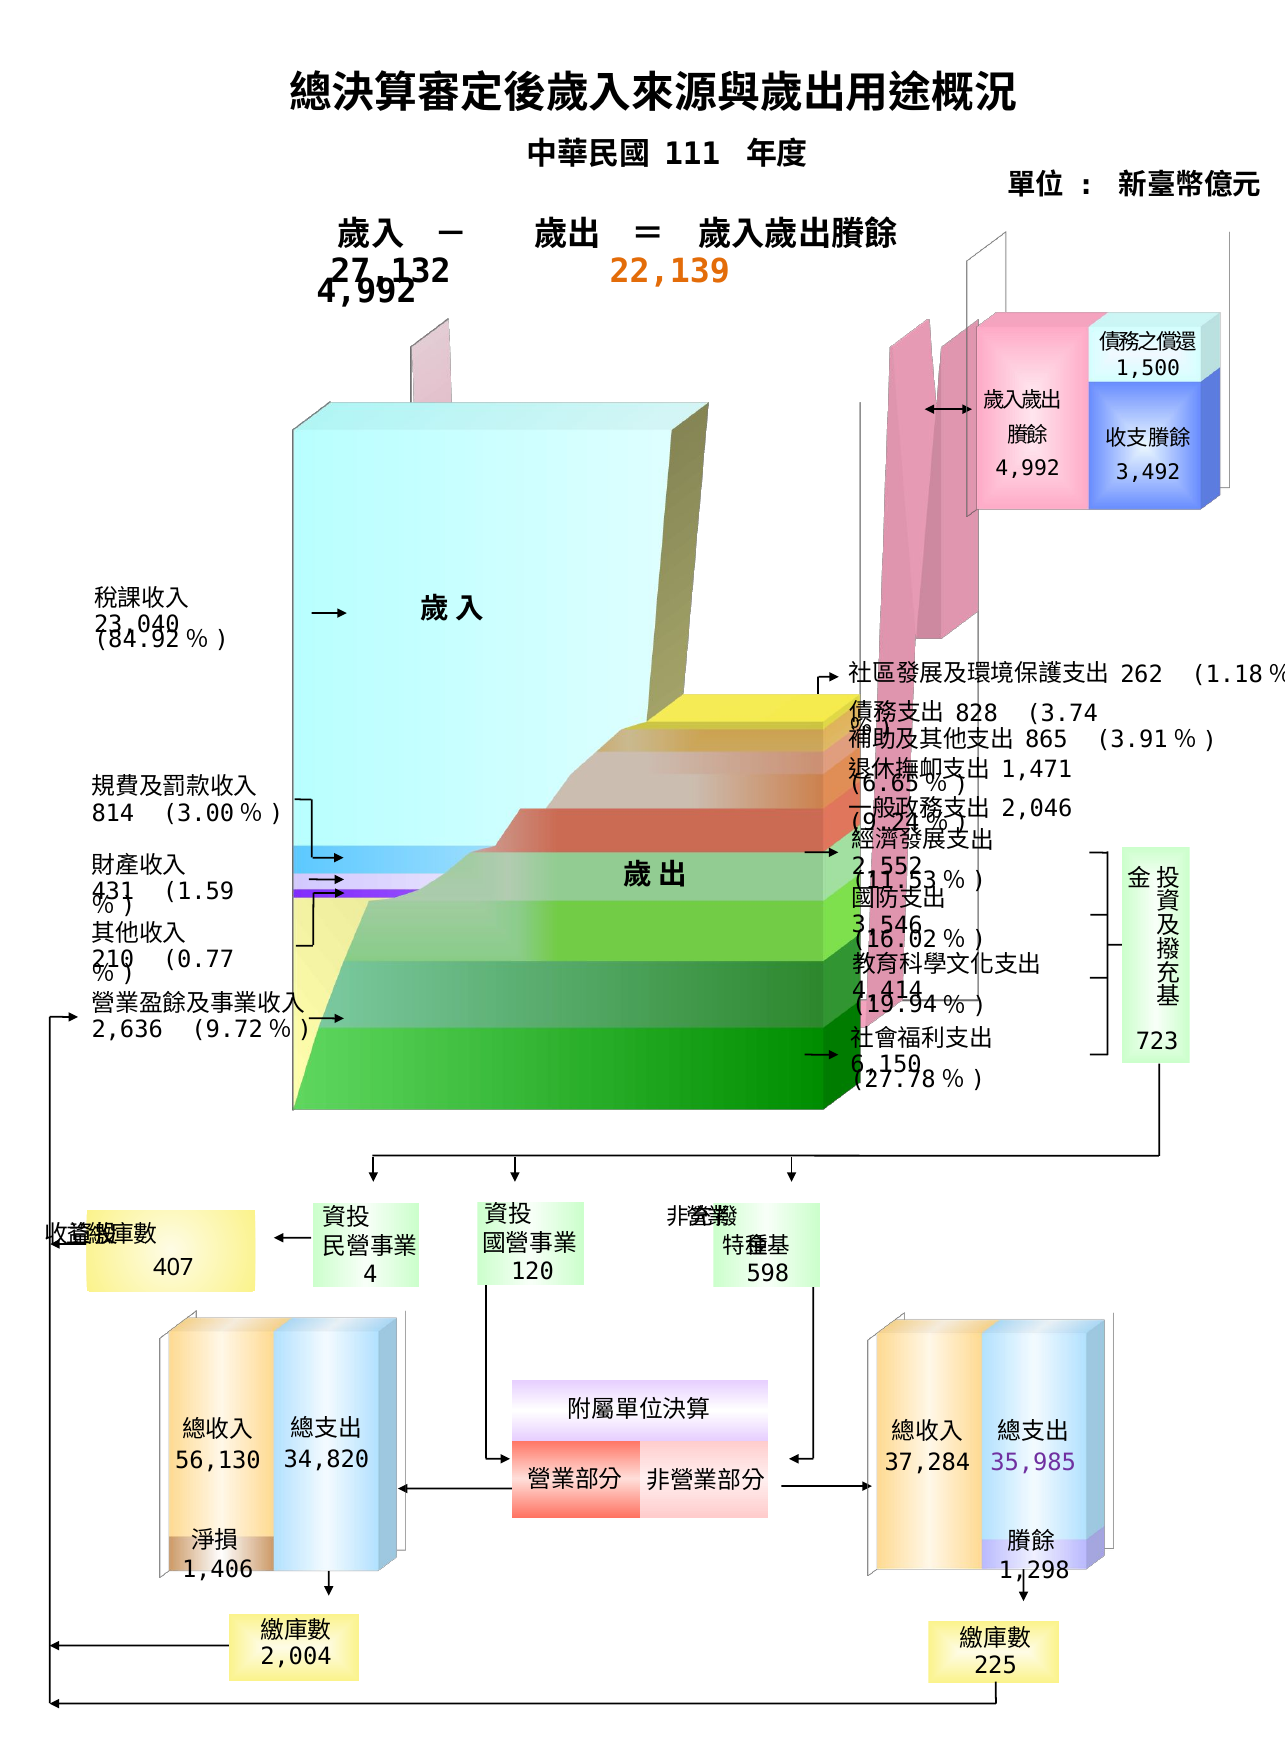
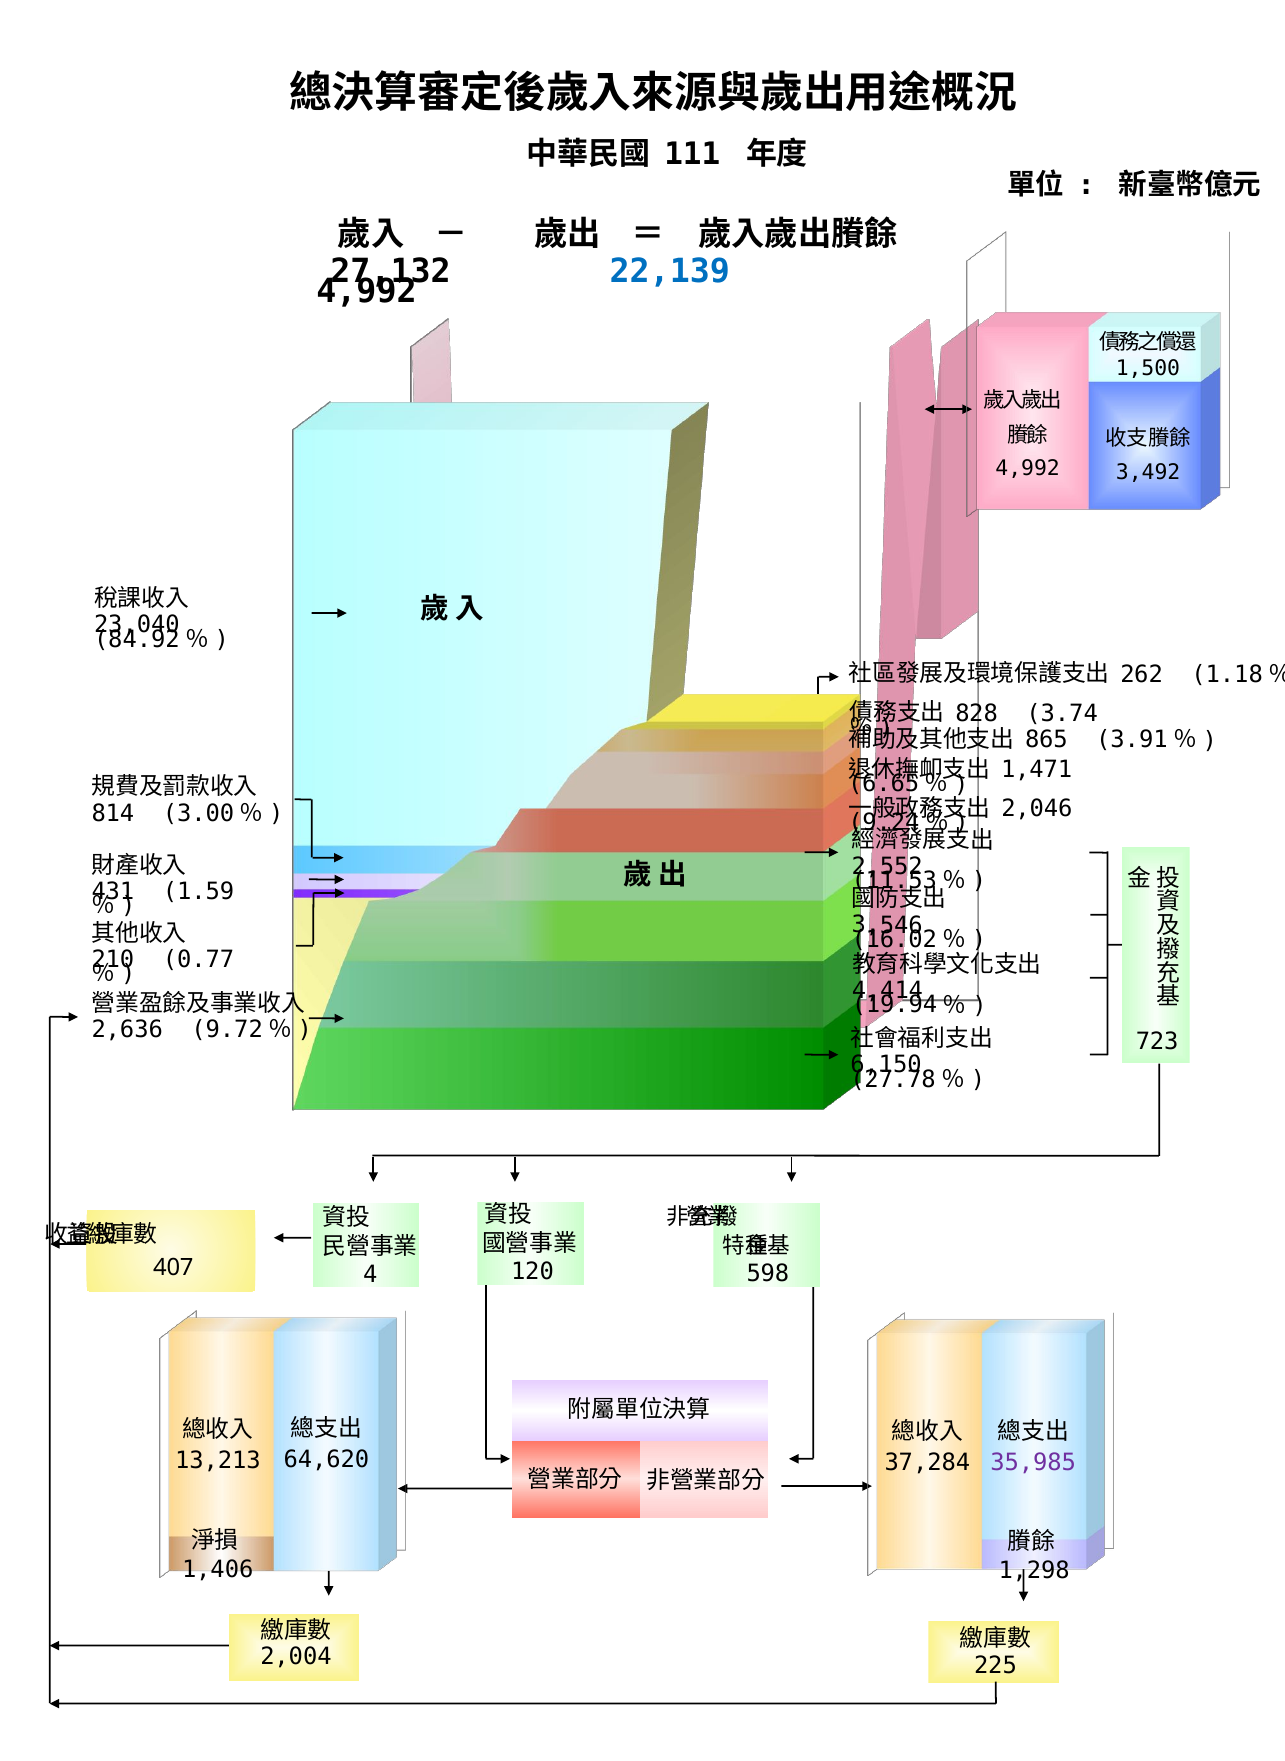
22,139 colour: orange -> blue
34,820: 34,820 -> 64,620
56,130: 56,130 -> 13,213
